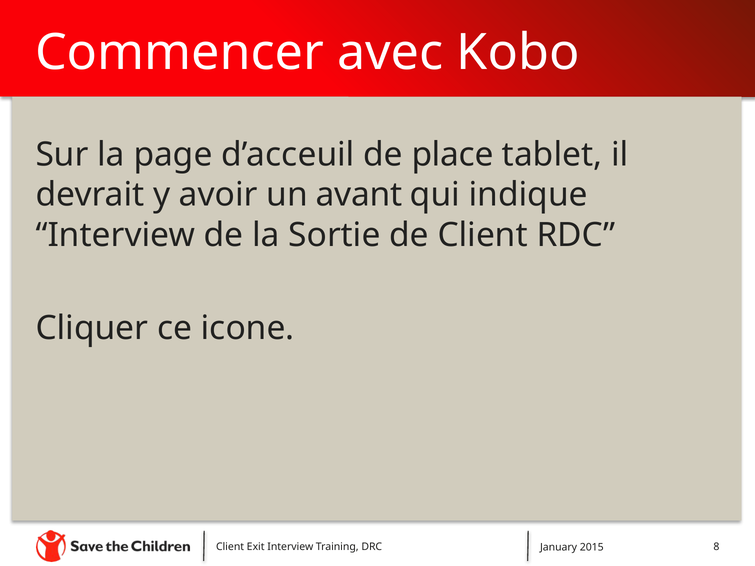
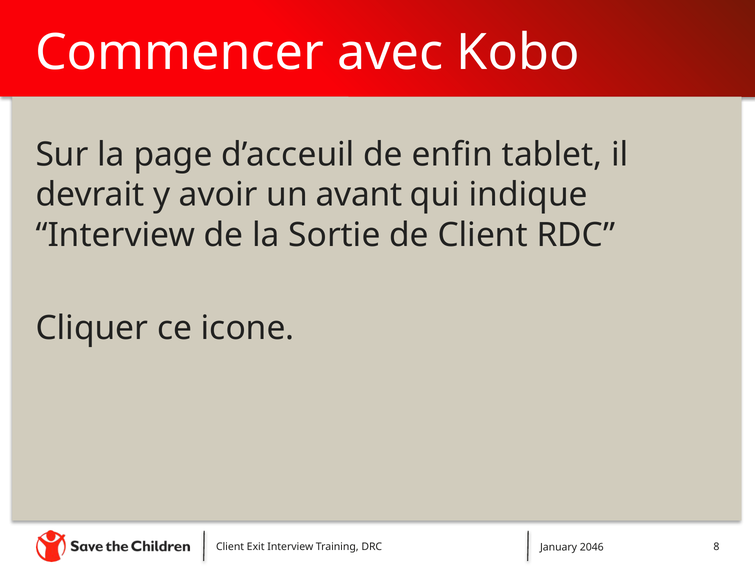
place: place -> enfin
2015: 2015 -> 2046
